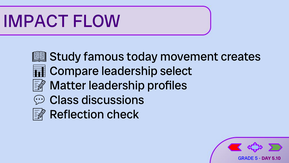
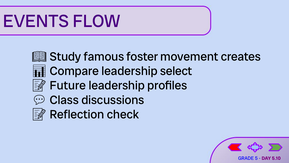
IMPACT: IMPACT -> EVENTS
today: today -> foster
Matter: Matter -> Future
